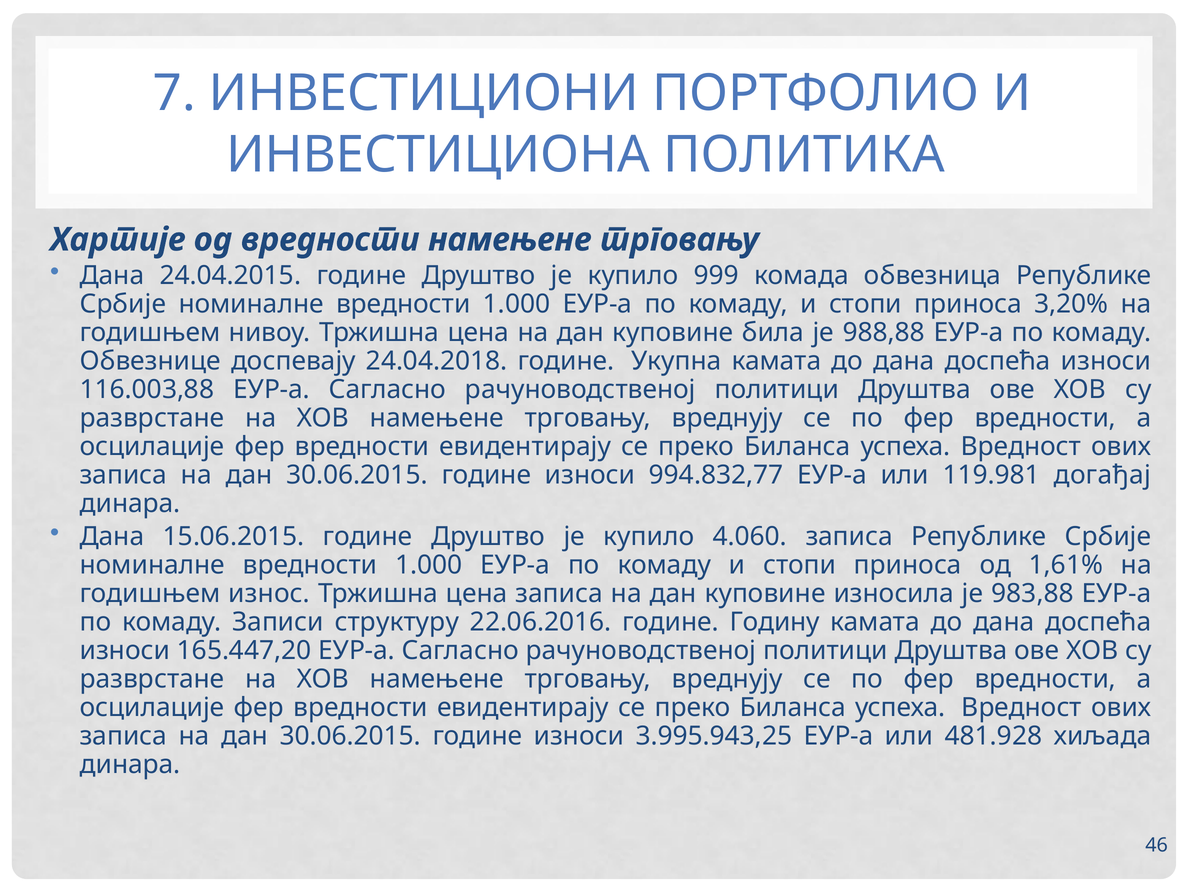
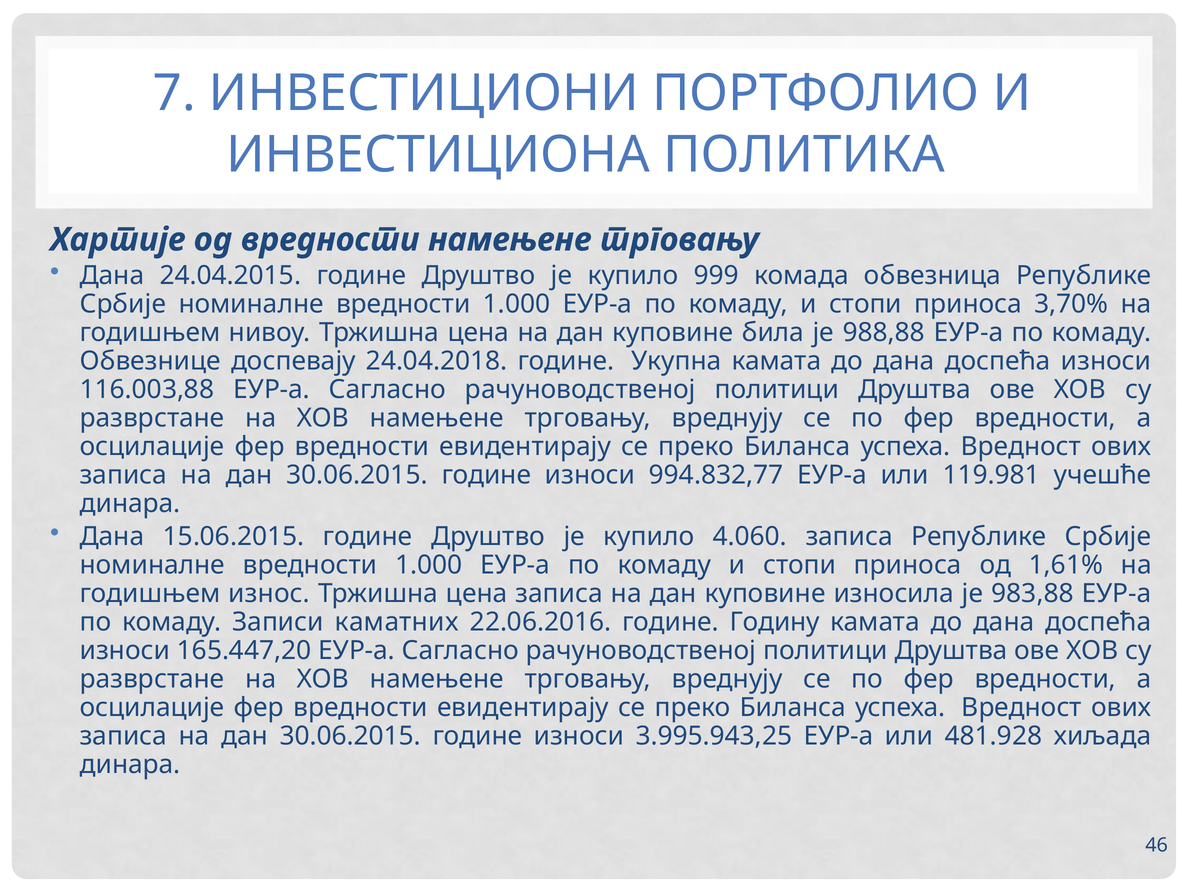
3,20%: 3,20% -> 3,70%
догађај: догађај -> учешће
структуру: структуру -> каматних
